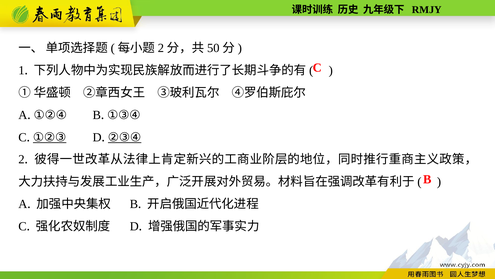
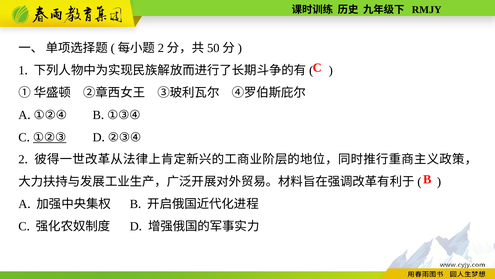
②③④ underline: present -> none
